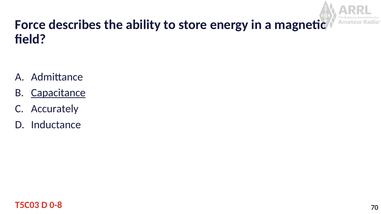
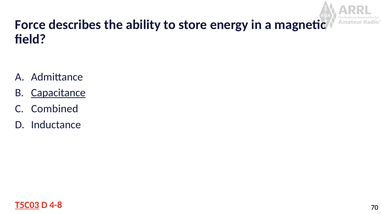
Accurately: Accurately -> Combined
T5C03 underline: none -> present
0-8: 0-8 -> 4-8
